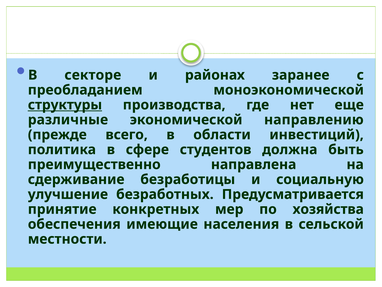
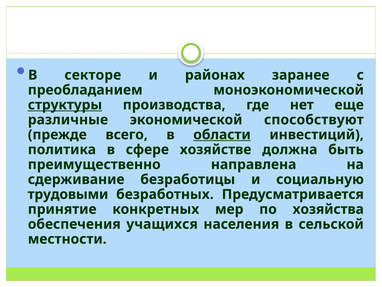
направлению: направлению -> способствуют
области underline: none -> present
студентов: студентов -> хозяйстве
улучшение: улучшение -> трудовыми
имеющие: имеющие -> учащихся
